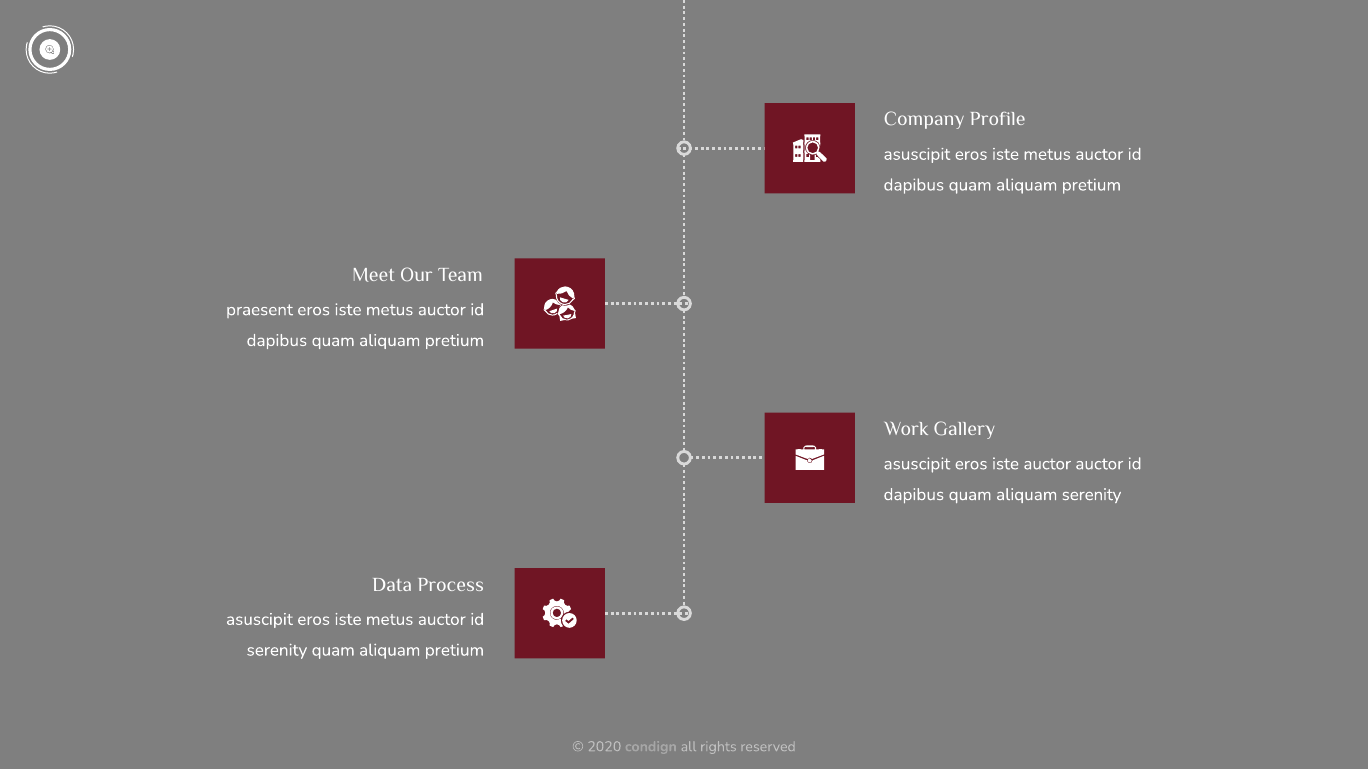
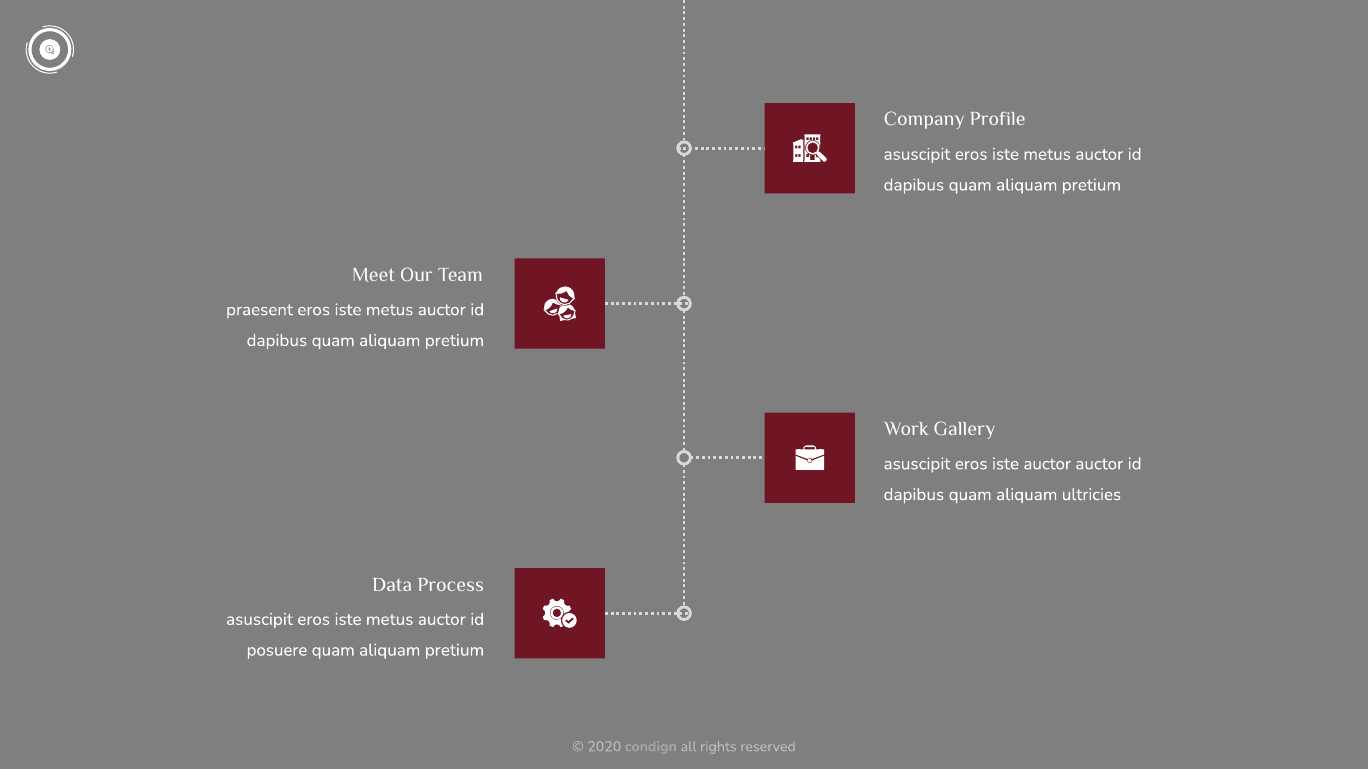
aliquam serenity: serenity -> ultricies
serenity at (277, 650): serenity -> posuere
